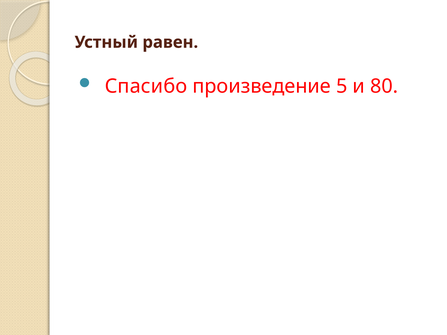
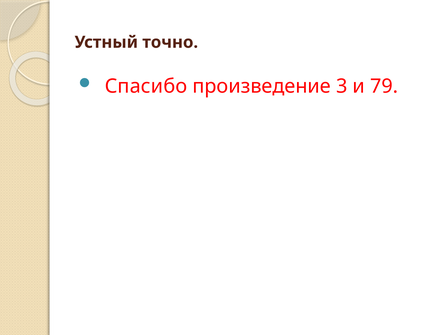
равен: равен -> точно
5: 5 -> 3
80: 80 -> 79
